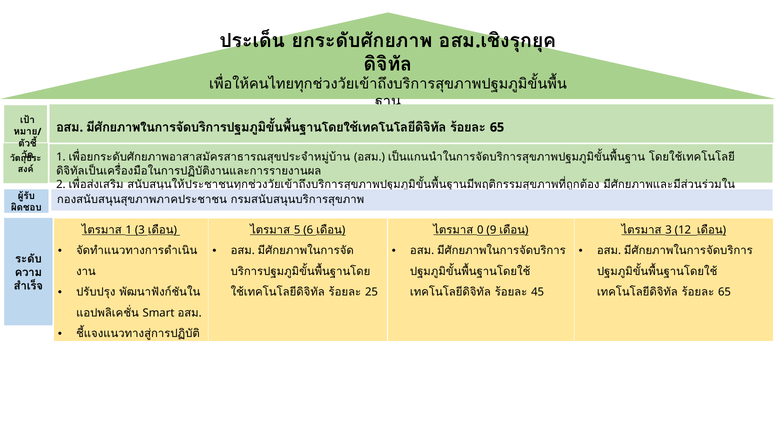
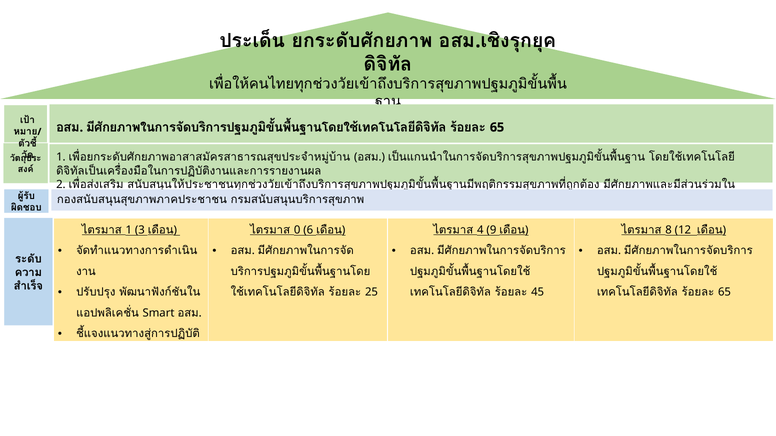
5: 5 -> 0
0: 0 -> 4
3 at (669, 230): 3 -> 8
